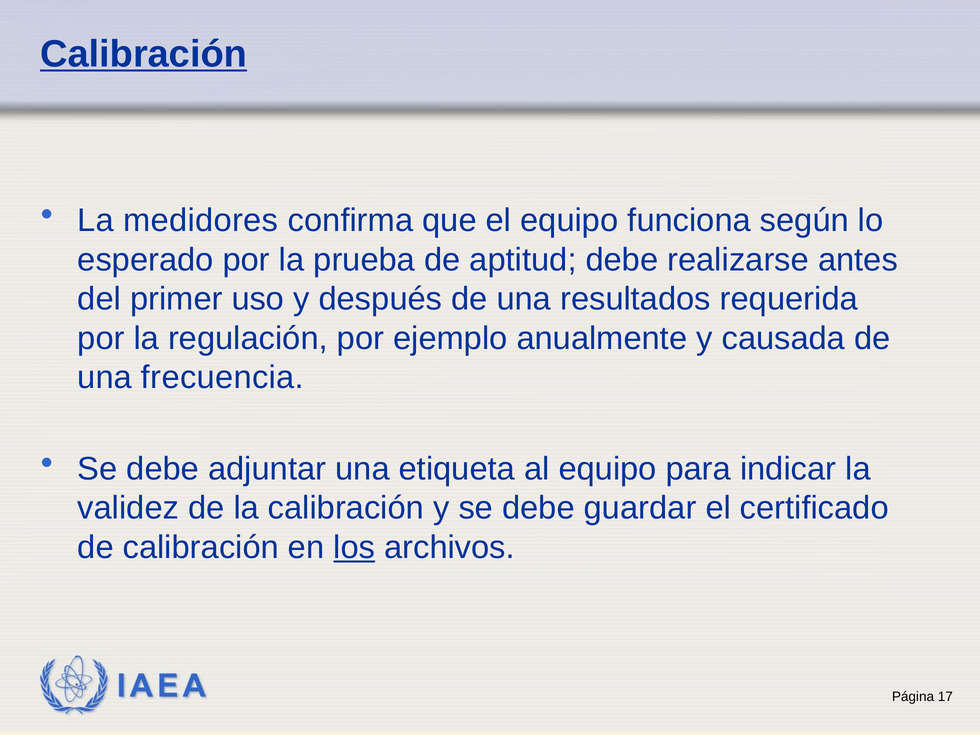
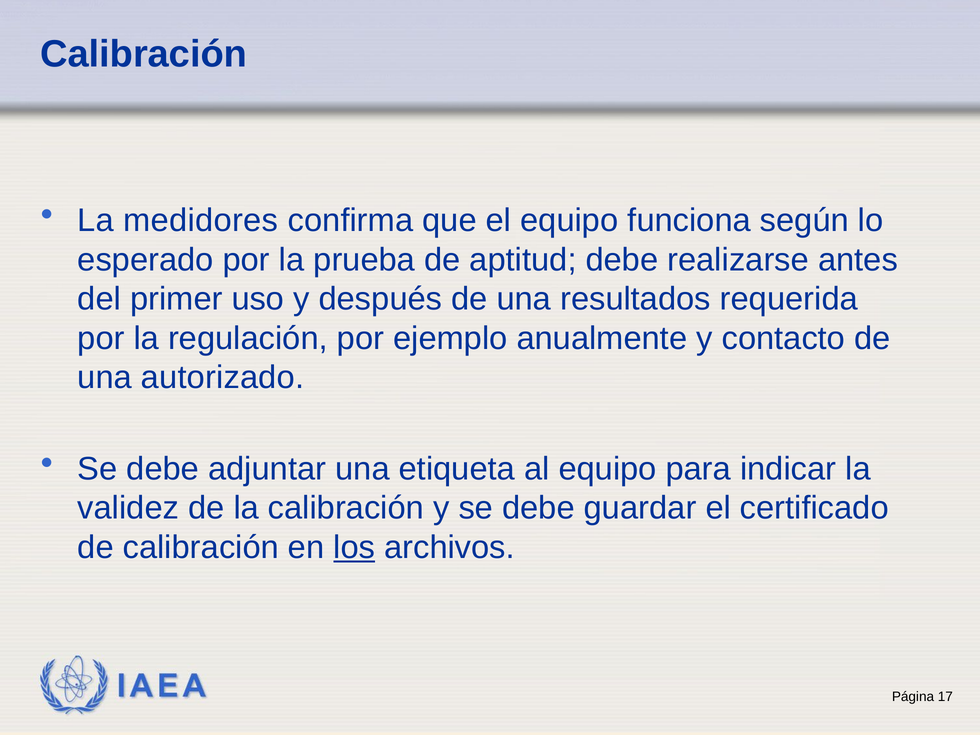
Calibración at (144, 54) underline: present -> none
causada: causada -> contacto
frecuencia: frecuencia -> autorizado
